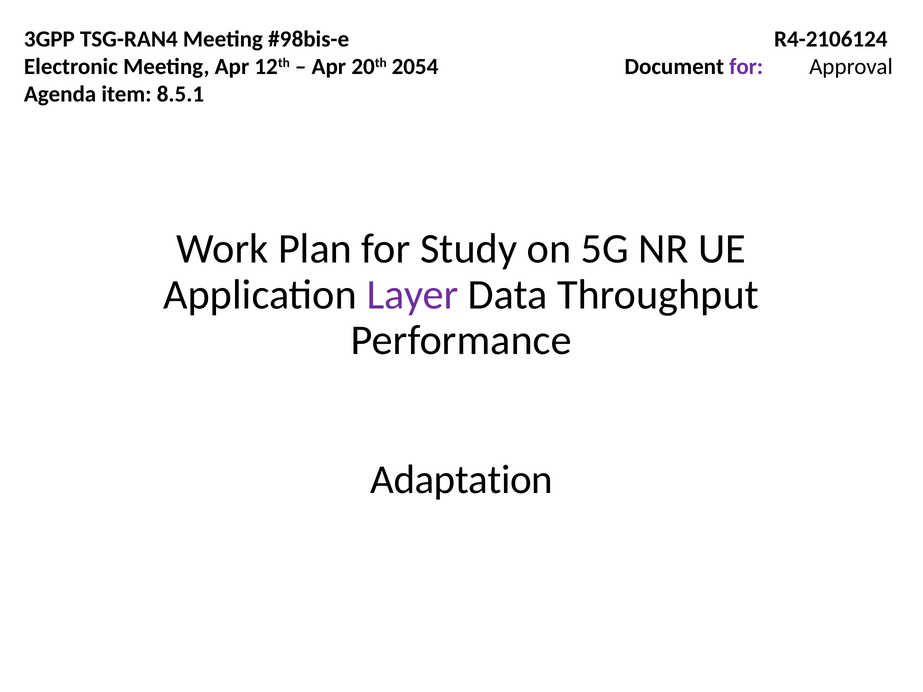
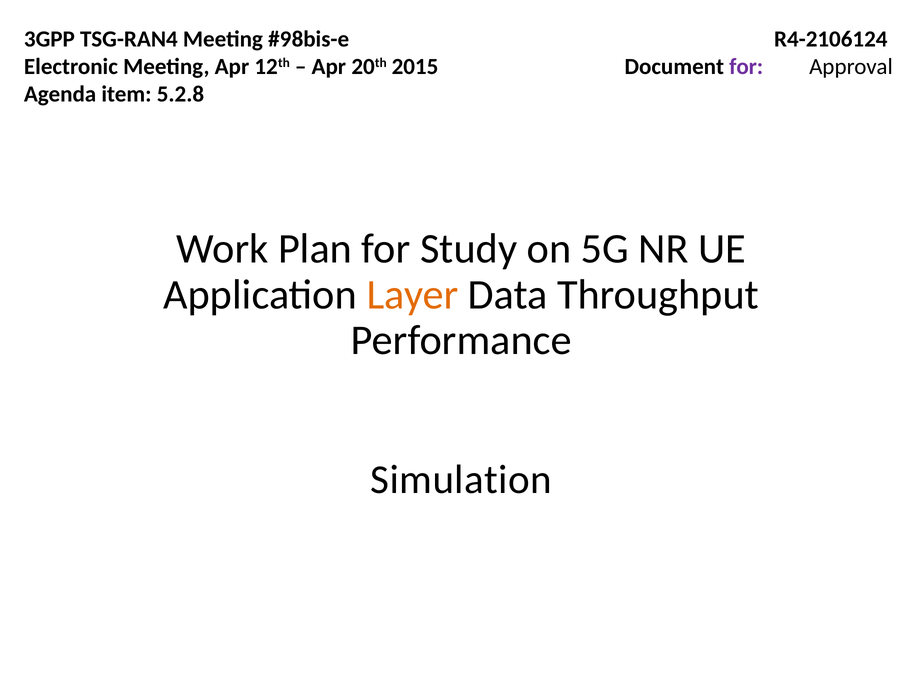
2054: 2054 -> 2015
8.5.1: 8.5.1 -> 5.2.8
Layer colour: purple -> orange
Adaptation: Adaptation -> Simulation
